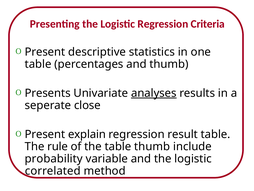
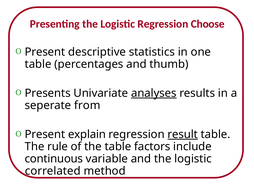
Criteria: Criteria -> Choose
close: close -> from
result underline: none -> present
table thumb: thumb -> factors
probability: probability -> continuous
